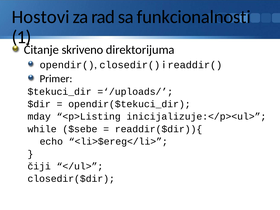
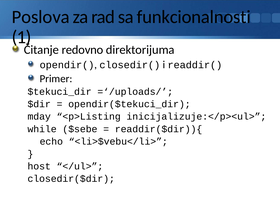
Hostovi: Hostovi -> Poslova
skriveno: skriveno -> redovno
<li>$ereg</li>: <li>$ereg</li> -> <li>$vebu</li>
čiji: čiji -> host
